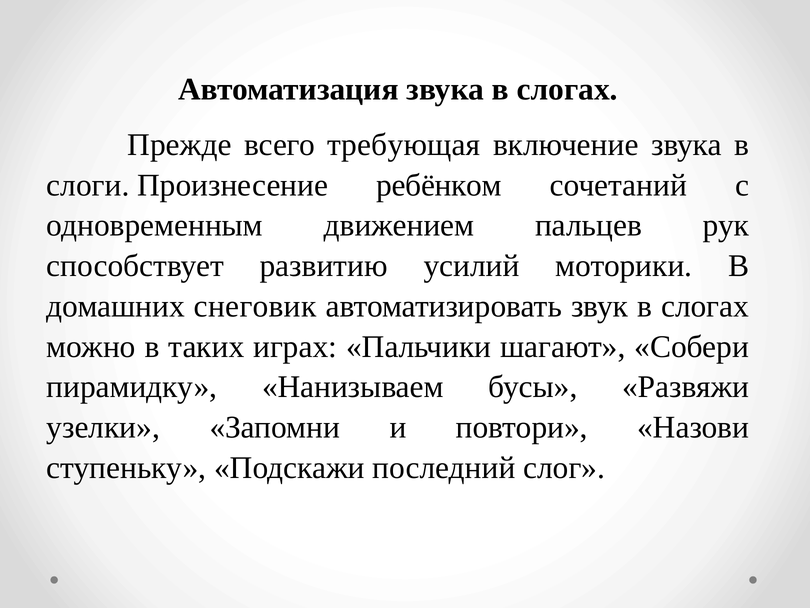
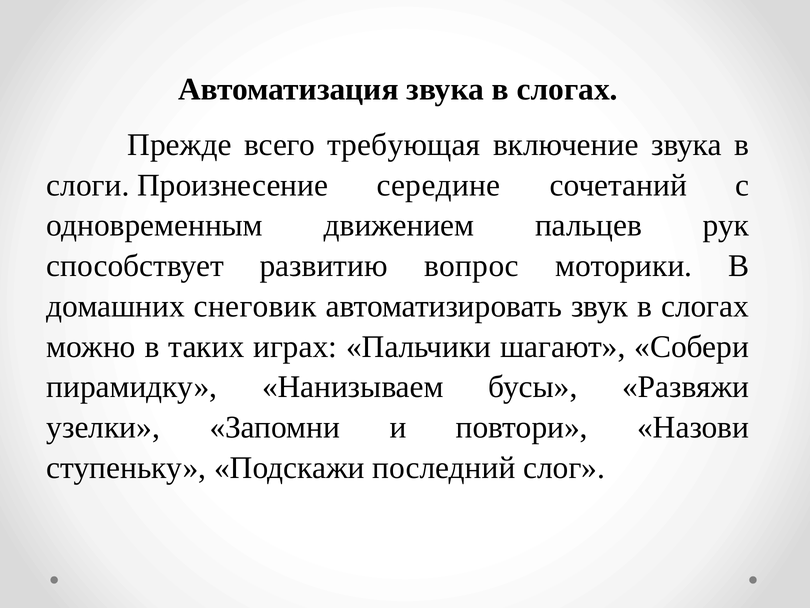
ребёнком: ребёнком -> середине
усилий: усилий -> вопрос
